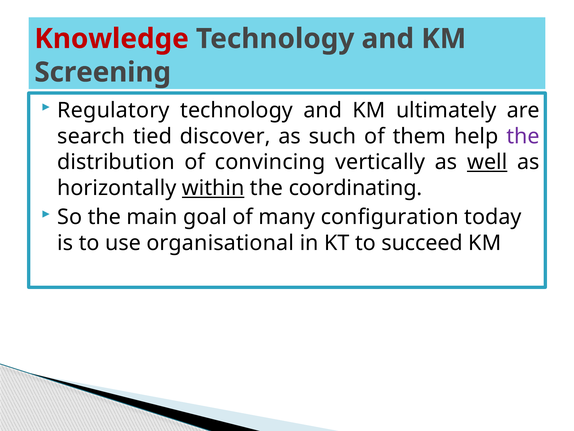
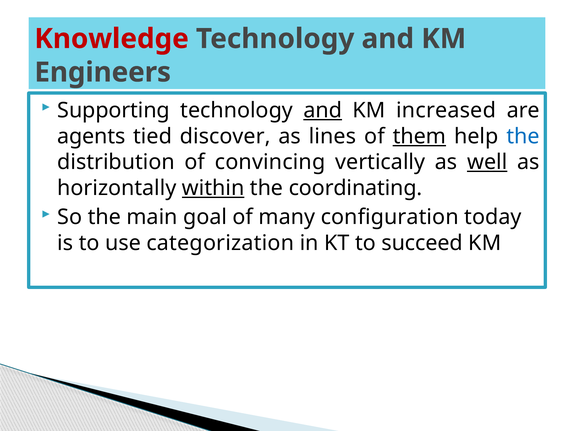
Screening: Screening -> Engineers
Regulatory: Regulatory -> Supporting
and at (323, 110) underline: none -> present
ultimately: ultimately -> increased
search: search -> agents
such: such -> lines
them underline: none -> present
the at (523, 136) colour: purple -> blue
organisational: organisational -> categorization
